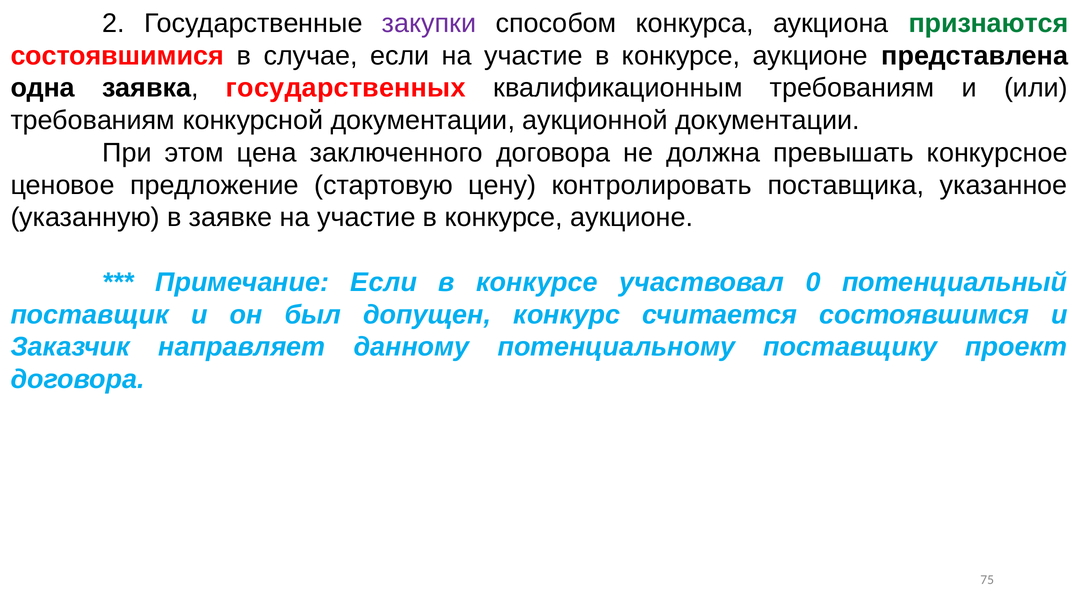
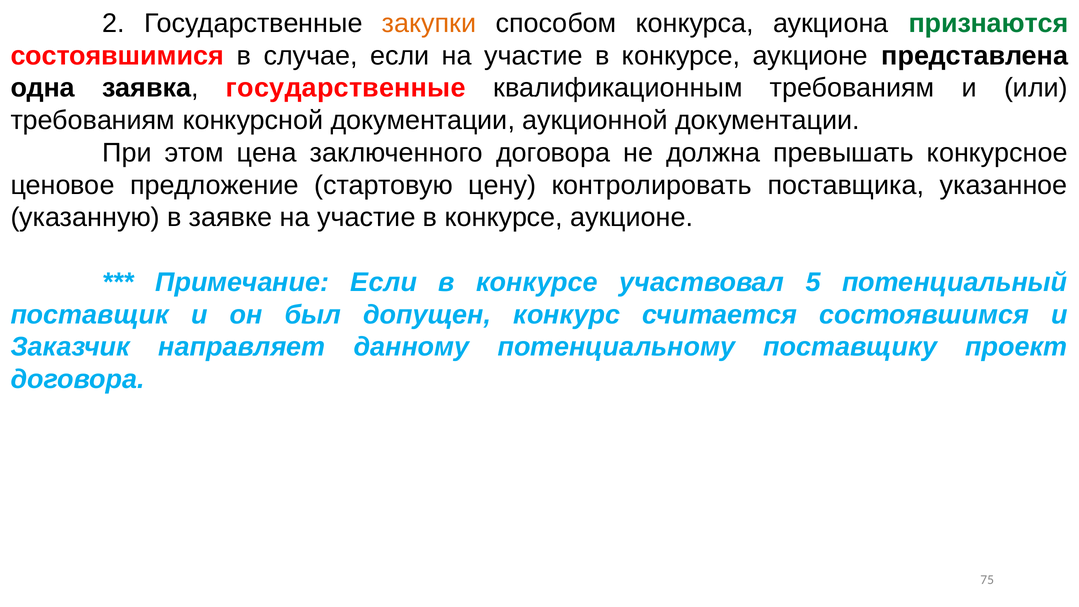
закупки colour: purple -> orange
заявка государственных: государственных -> государственные
0: 0 -> 5
